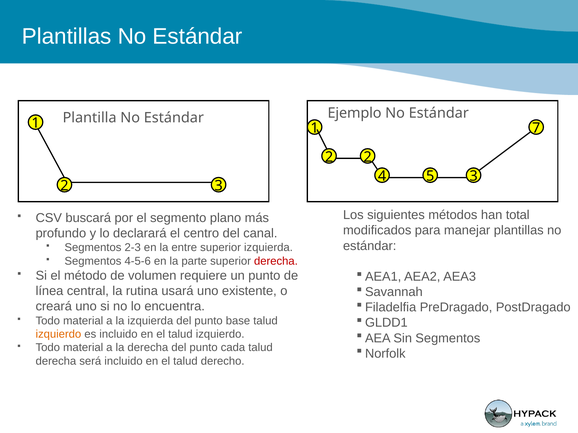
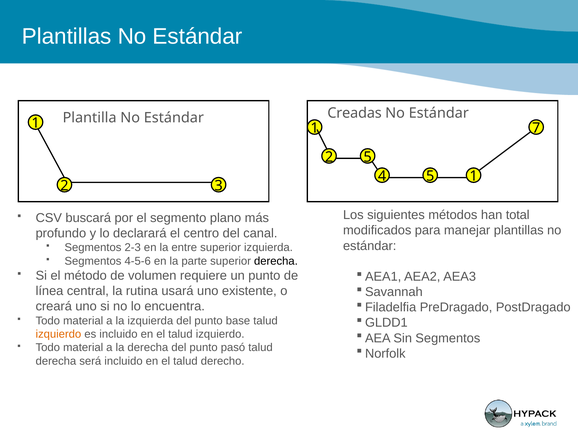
Ejemplo: Ejemplo -> Creadas
2 2: 2 -> 5
5 3: 3 -> 1
derecha at (276, 261) colour: red -> black
cada: cada -> pasó
